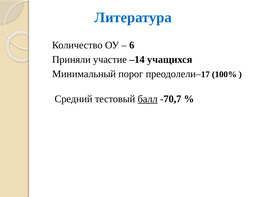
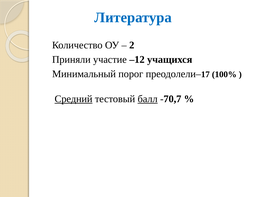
6: 6 -> 2
–14: –14 -> –12
Средний underline: none -> present
